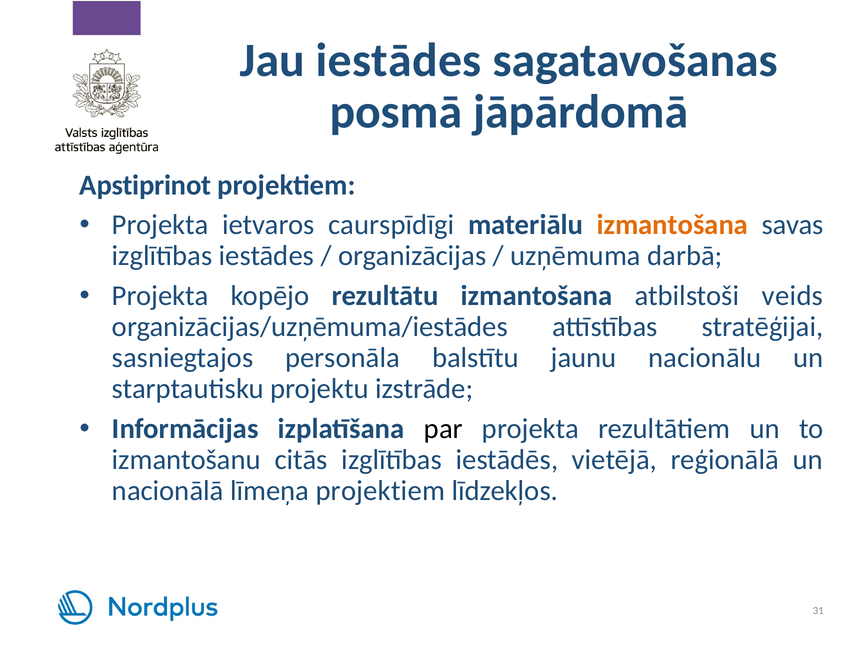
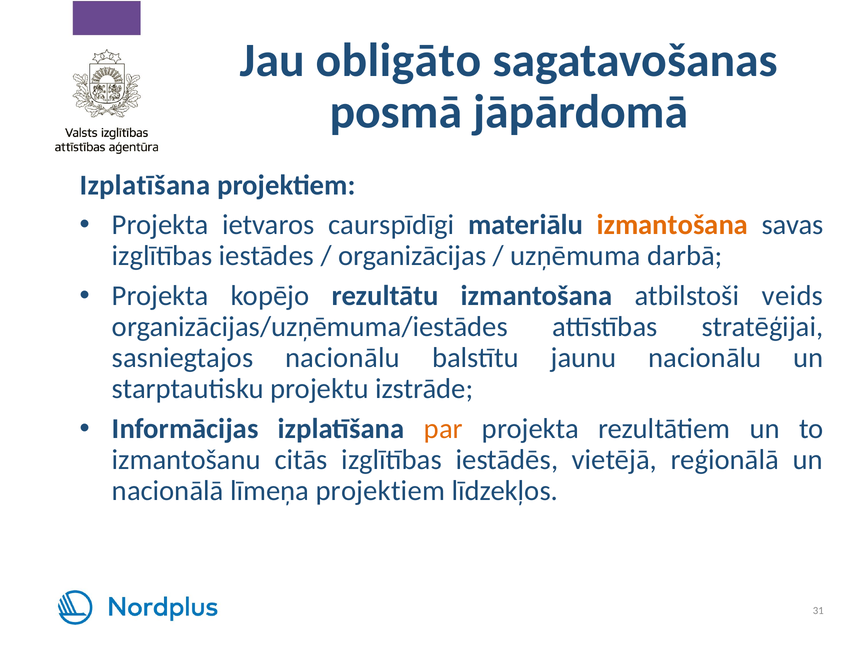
Jau iestādes: iestādes -> obligāto
Apstiprinot at (145, 185): Apstiprinot -> Izplatīšana
sasniegtajos personāla: personāla -> nacionālu
par colour: black -> orange
